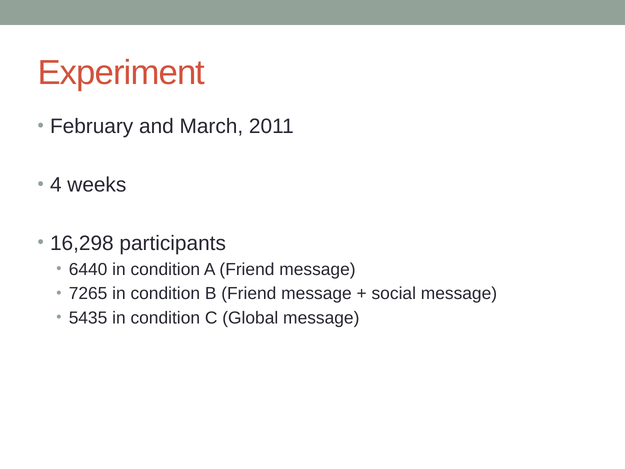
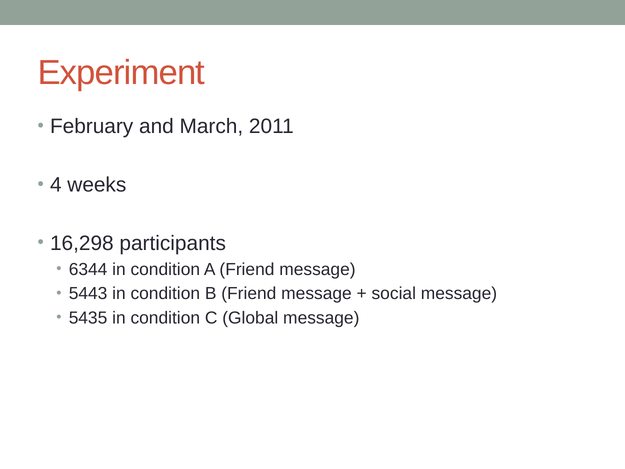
6440: 6440 -> 6344
7265: 7265 -> 5443
